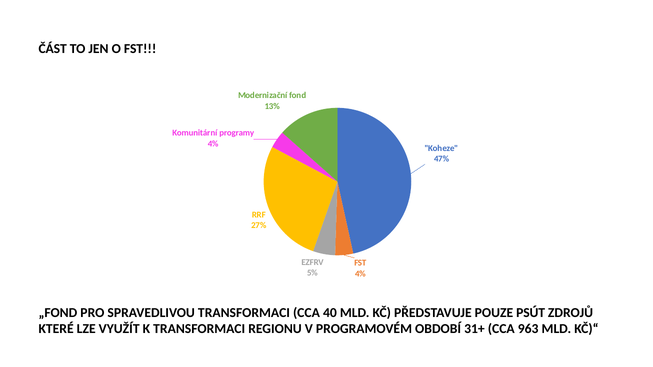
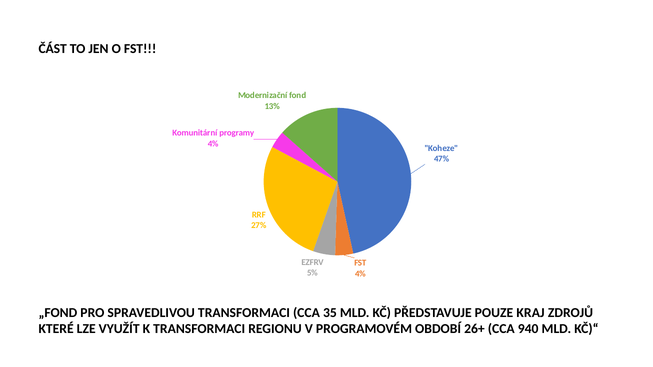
40: 40 -> 35
PSÚT: PSÚT -> KRAJ
31+: 31+ -> 26+
963: 963 -> 940
